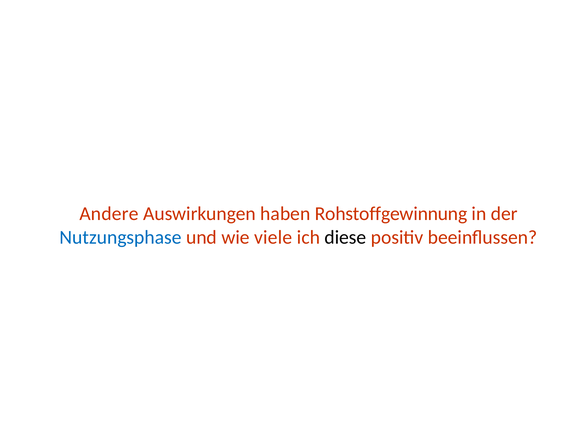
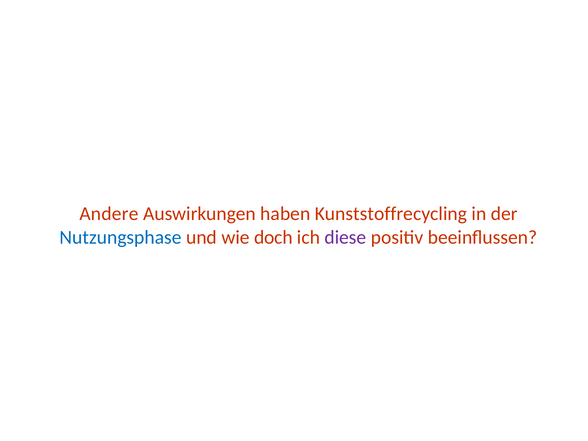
Rohstoffgewinnung: Rohstoffgewinnung -> Kunststoffrecycling
viele: viele -> doch
diese colour: black -> purple
